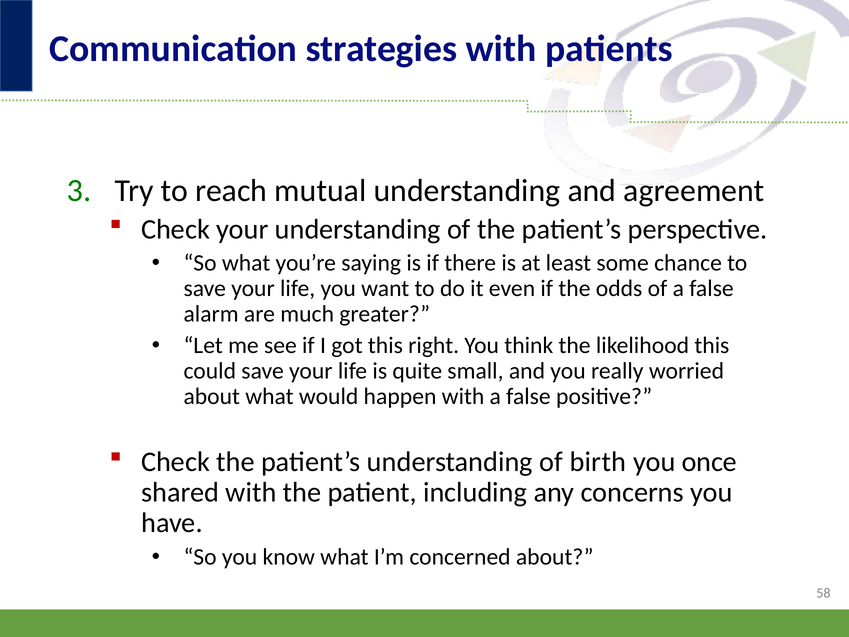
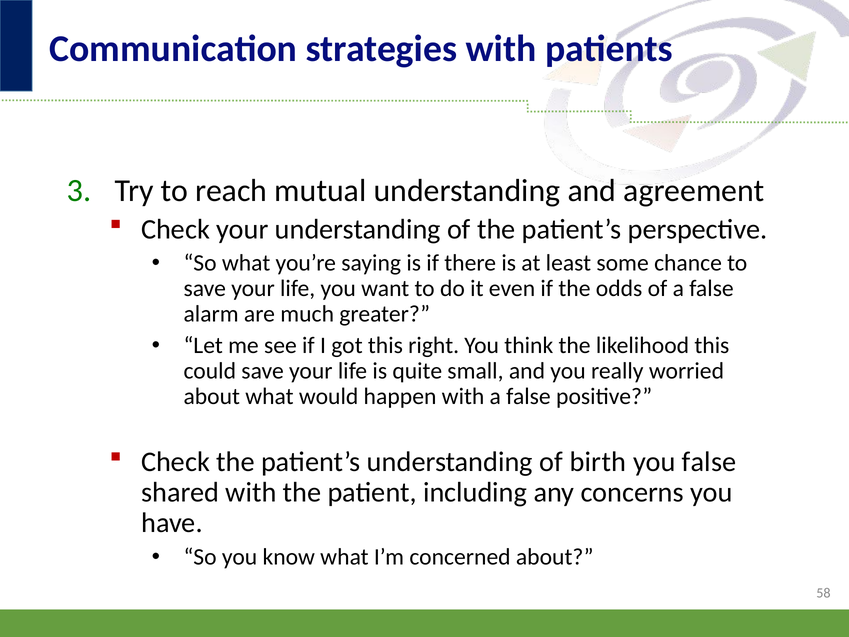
you once: once -> false
